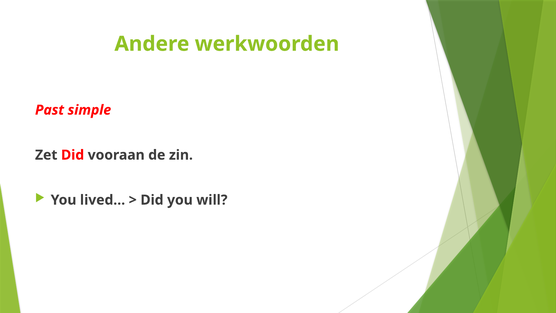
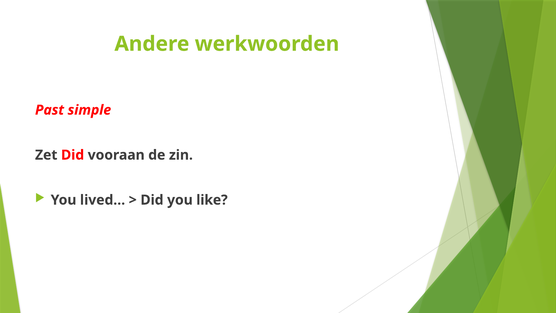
will: will -> like
